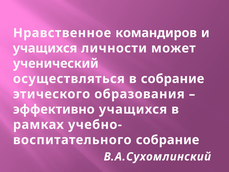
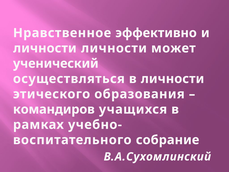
командиров: командиров -> эффективно
учащихся at (45, 48): учащихся -> личности
в собрание: собрание -> личности
эффективно: эффективно -> командиров
